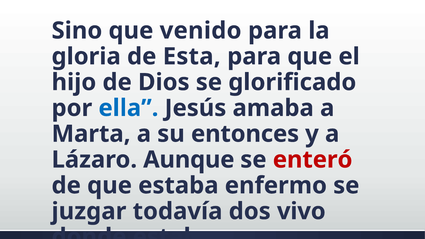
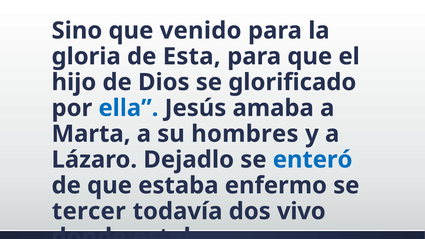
entonces: entonces -> hombres
Aunque: Aunque -> Dejadlo
enteró colour: red -> blue
juzgar: juzgar -> tercer
